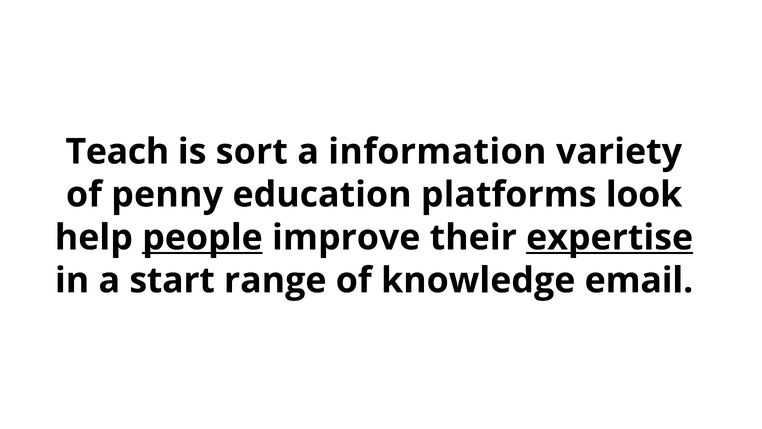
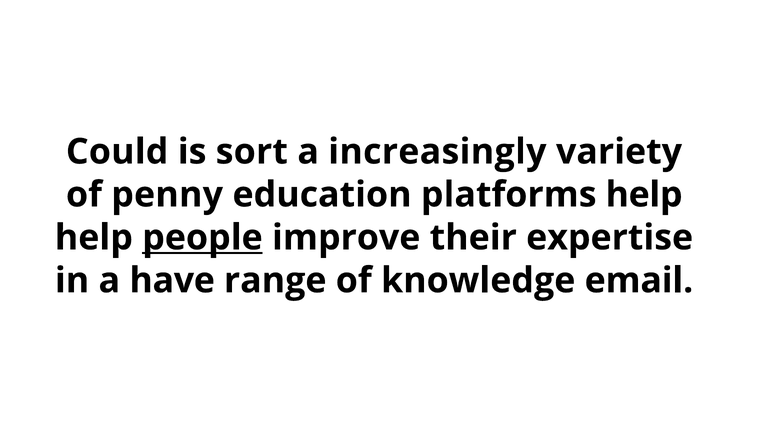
Teach: Teach -> Could
information: information -> increasingly
platforms look: look -> help
expertise underline: present -> none
start: start -> have
